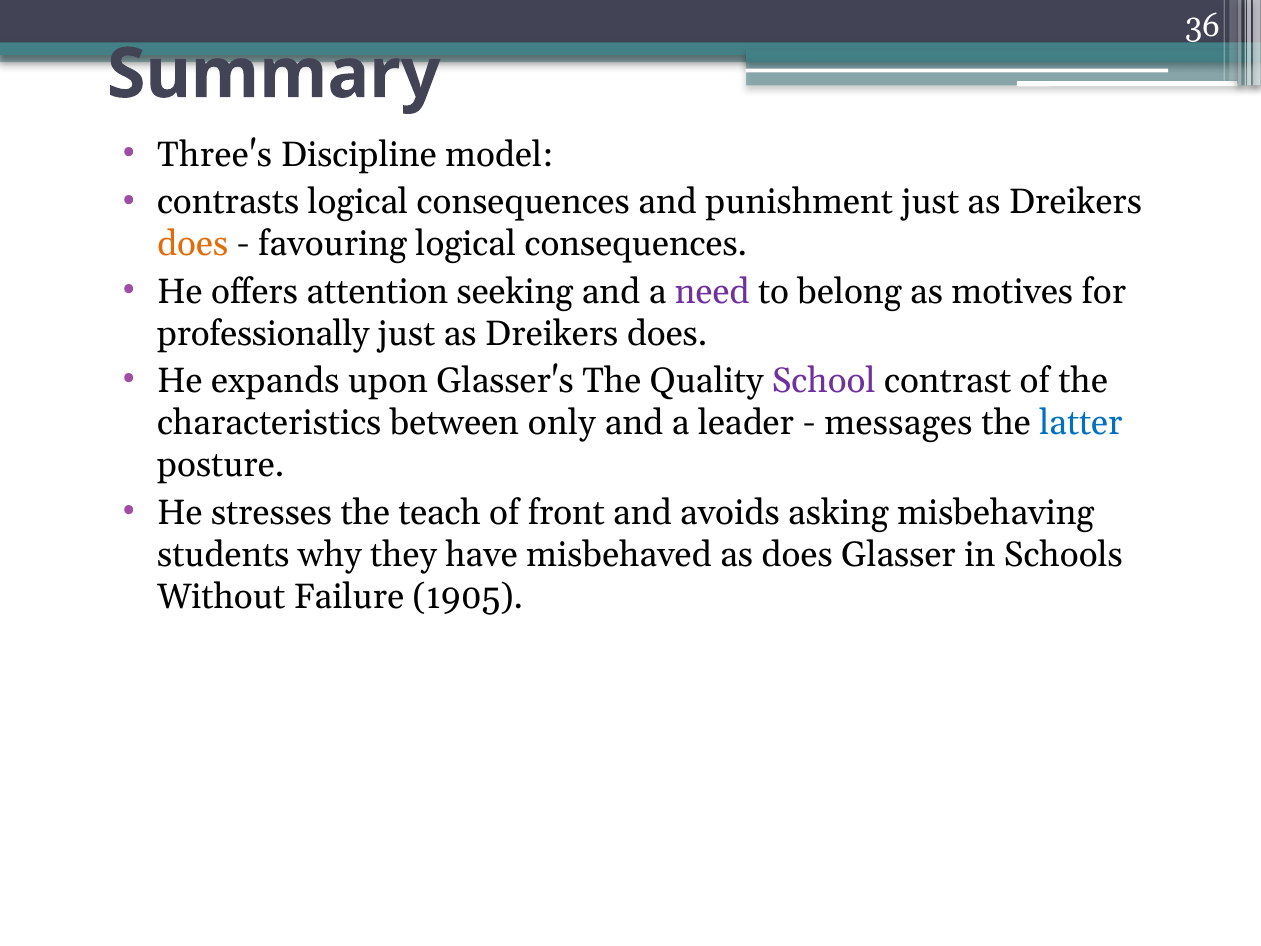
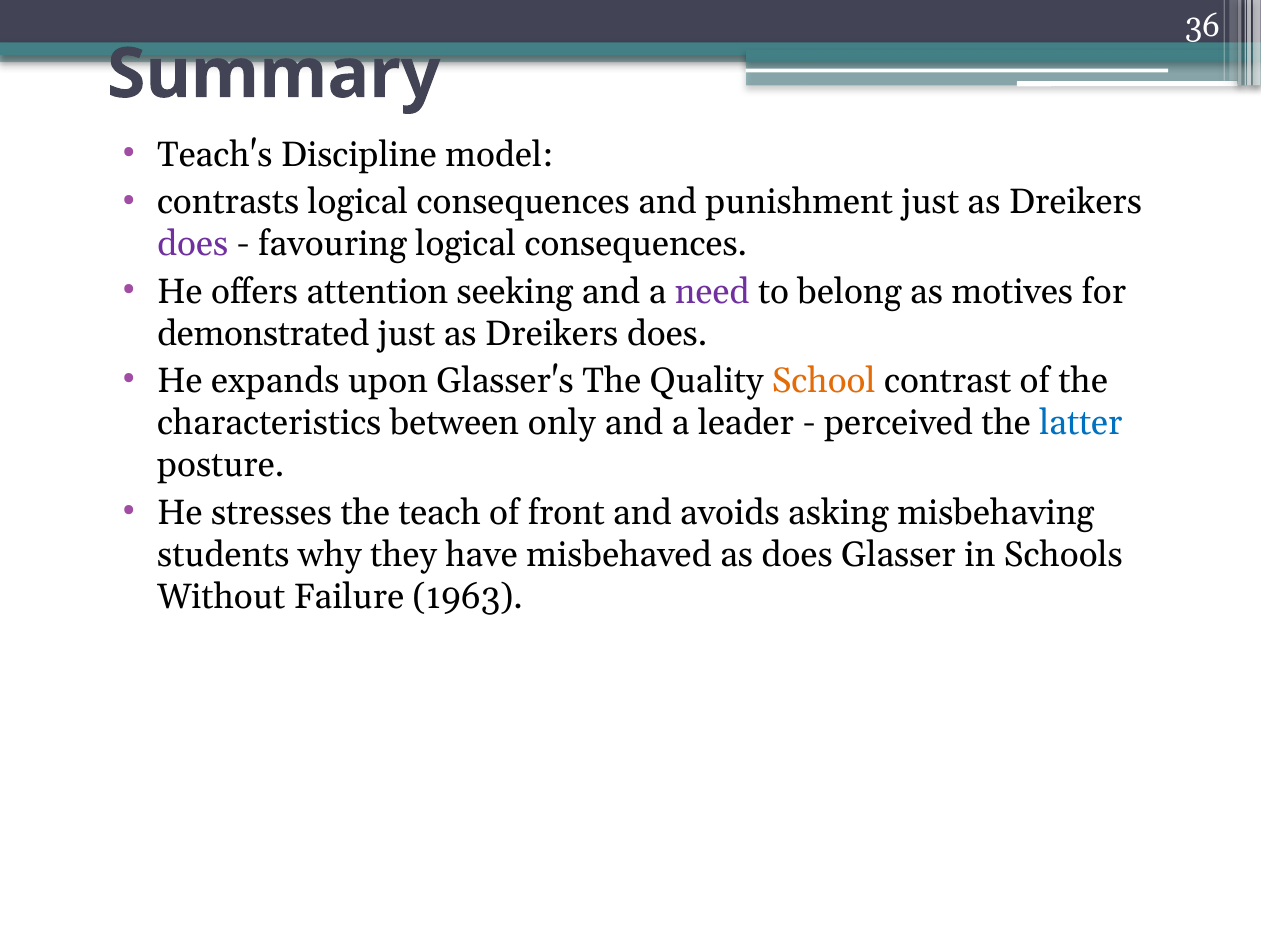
Three's: Three's -> Teach's
does at (193, 244) colour: orange -> purple
professionally: professionally -> demonstrated
School colour: purple -> orange
messages: messages -> perceived
1905: 1905 -> 1963
